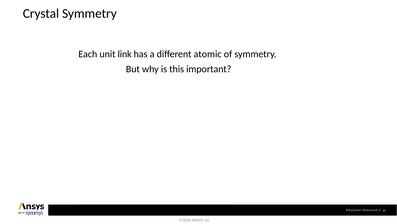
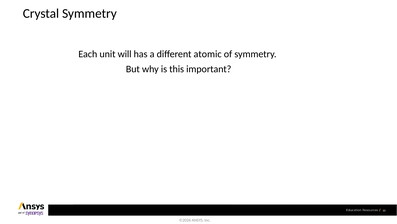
link: link -> will
